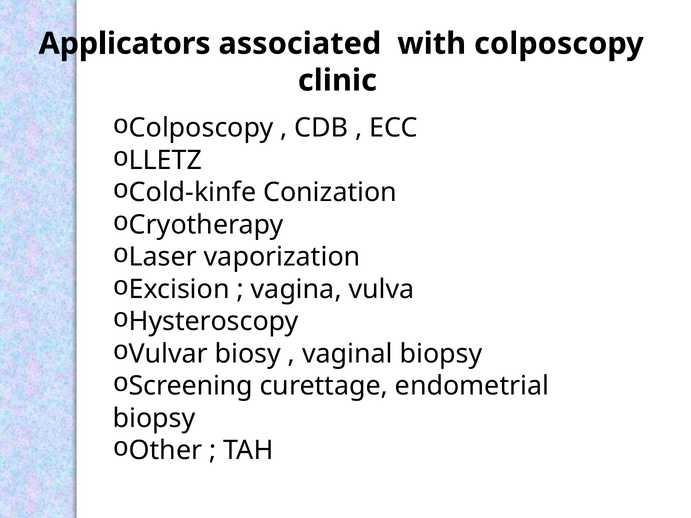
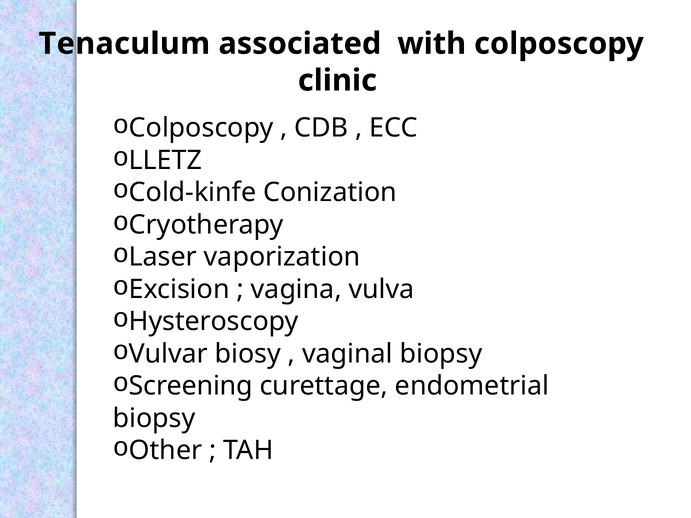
Applicators: Applicators -> Tenaculum
